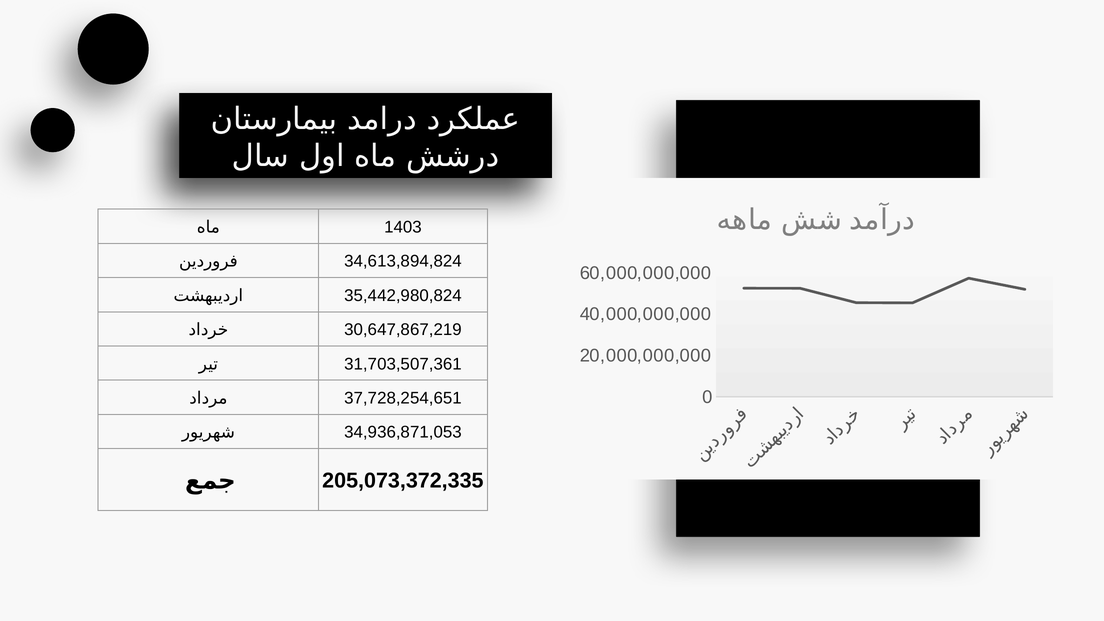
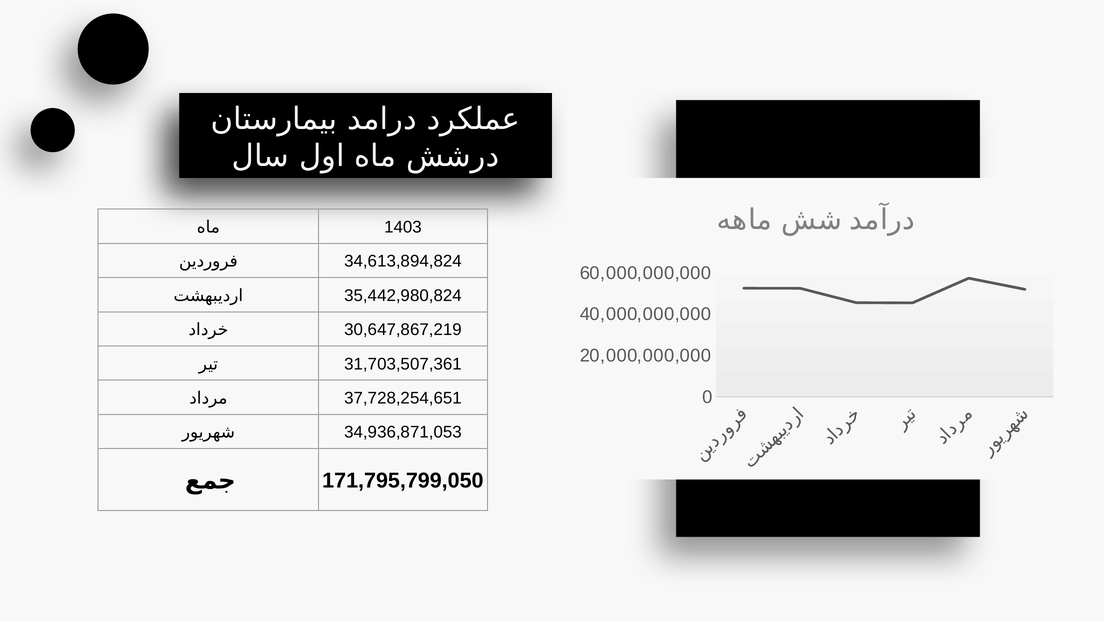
205,073,372,335: 205,073,372,335 -> 171,795,799,050
